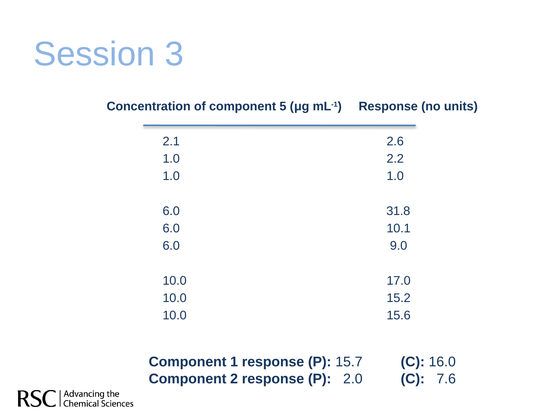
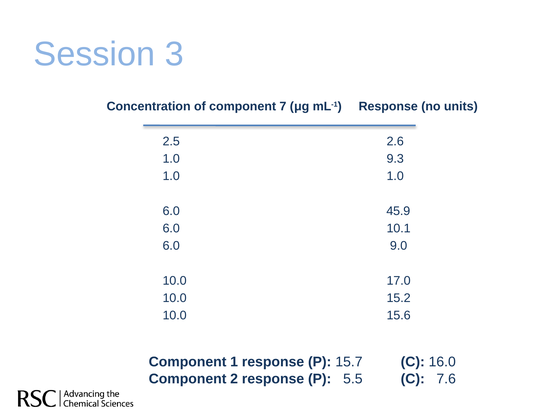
5: 5 -> 7
2.1: 2.1 -> 2.5
2.2: 2.2 -> 9.3
31.8: 31.8 -> 45.9
2.0: 2.0 -> 5.5
